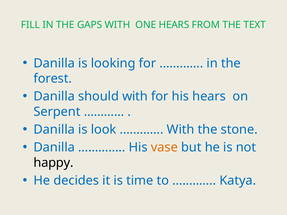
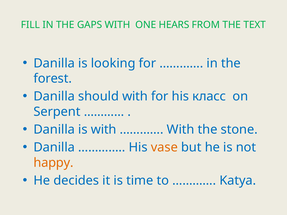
his hears: hears -> класс
is look: look -> with
happy colour: black -> orange
